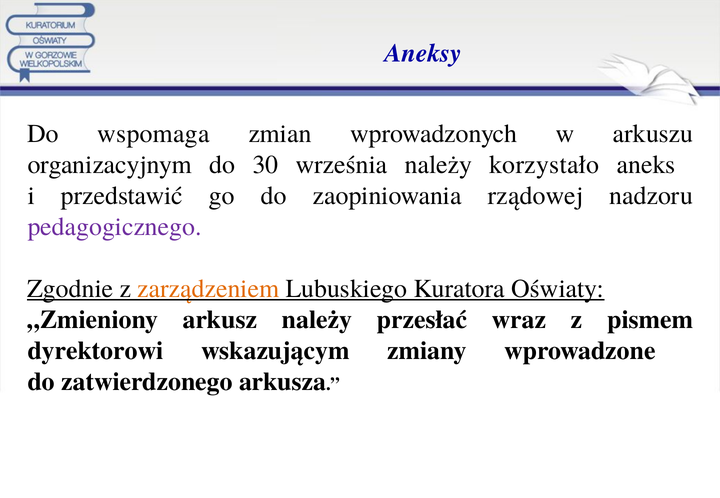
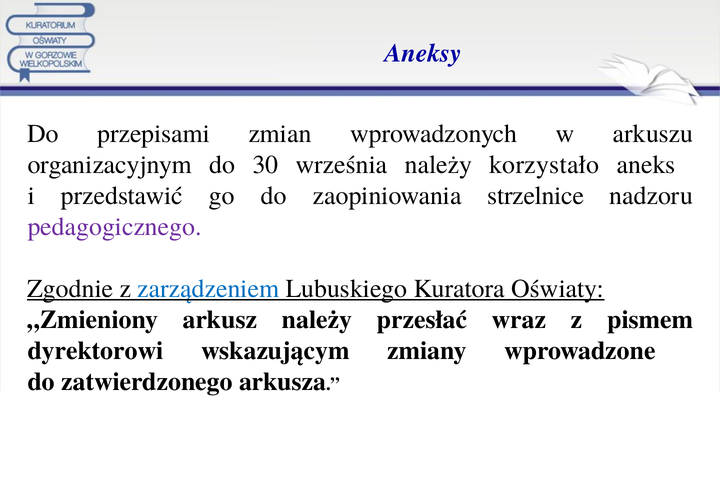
wspomaga: wspomaga -> przepisami
rządowej: rządowej -> strzelnice
zarządzeniem colour: orange -> blue
